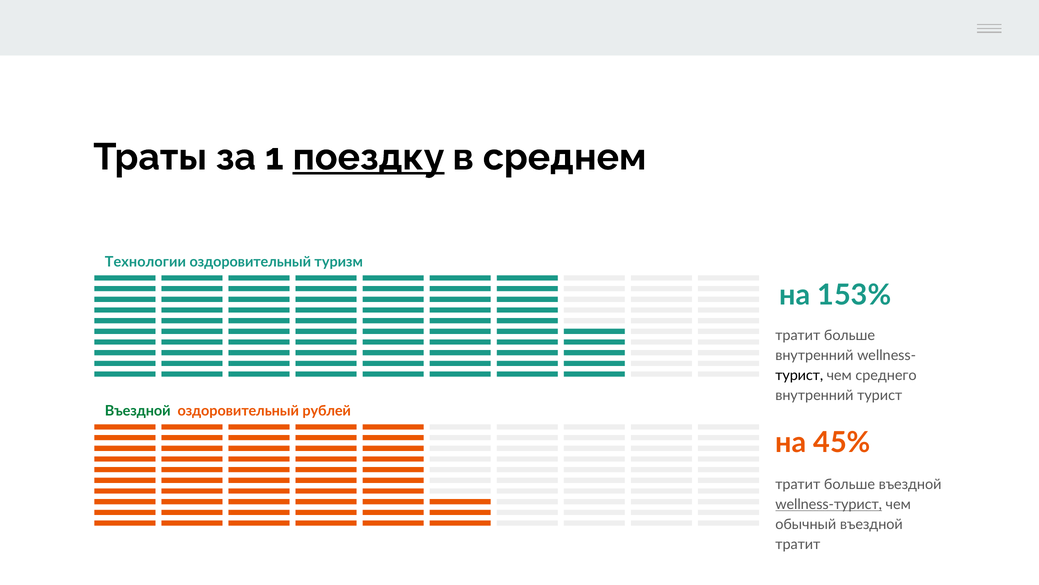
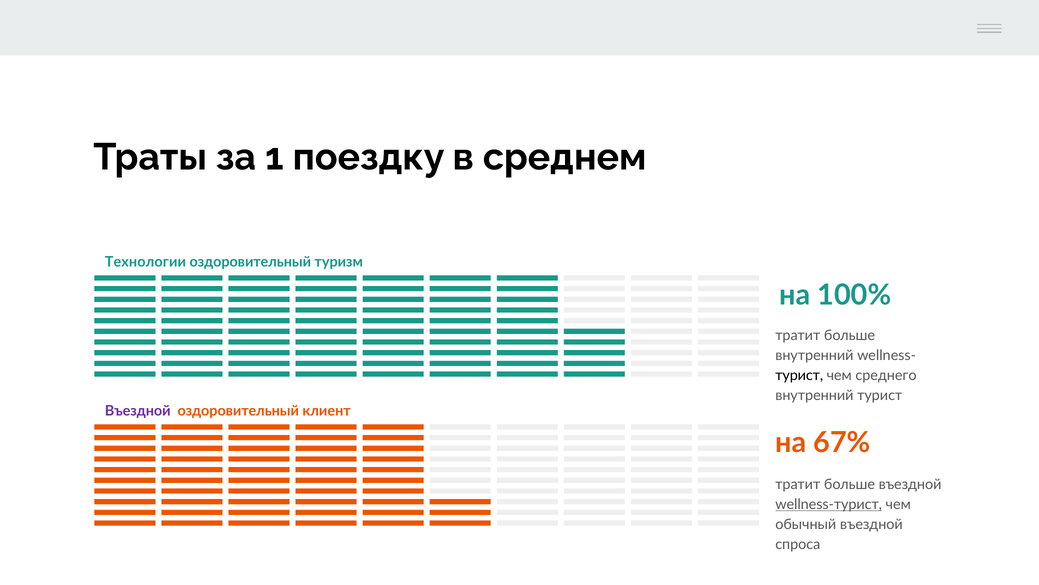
поездку underline: present -> none
153%: 153% -> 100%
Въездной at (138, 410) colour: green -> purple
рублей: рублей -> клиент
45%: 45% -> 67%
тратит at (798, 544): тратит -> спроса
